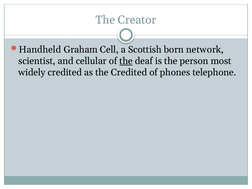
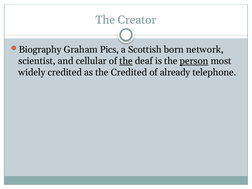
Handheld: Handheld -> Biography
Cell: Cell -> Pics
person underline: none -> present
phones: phones -> already
